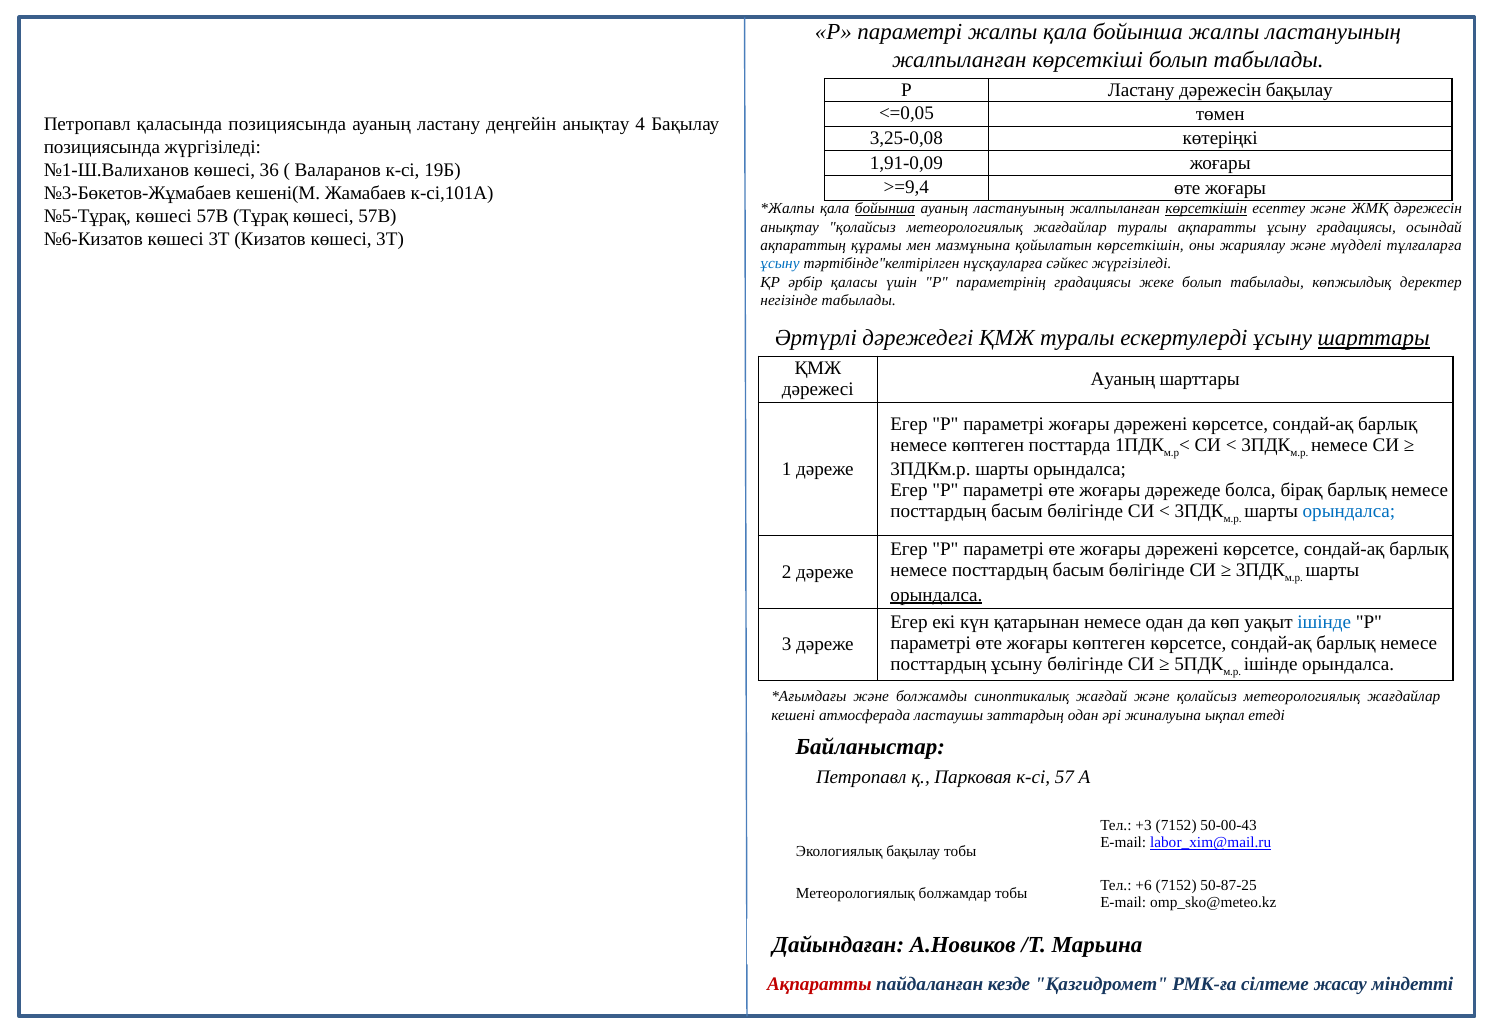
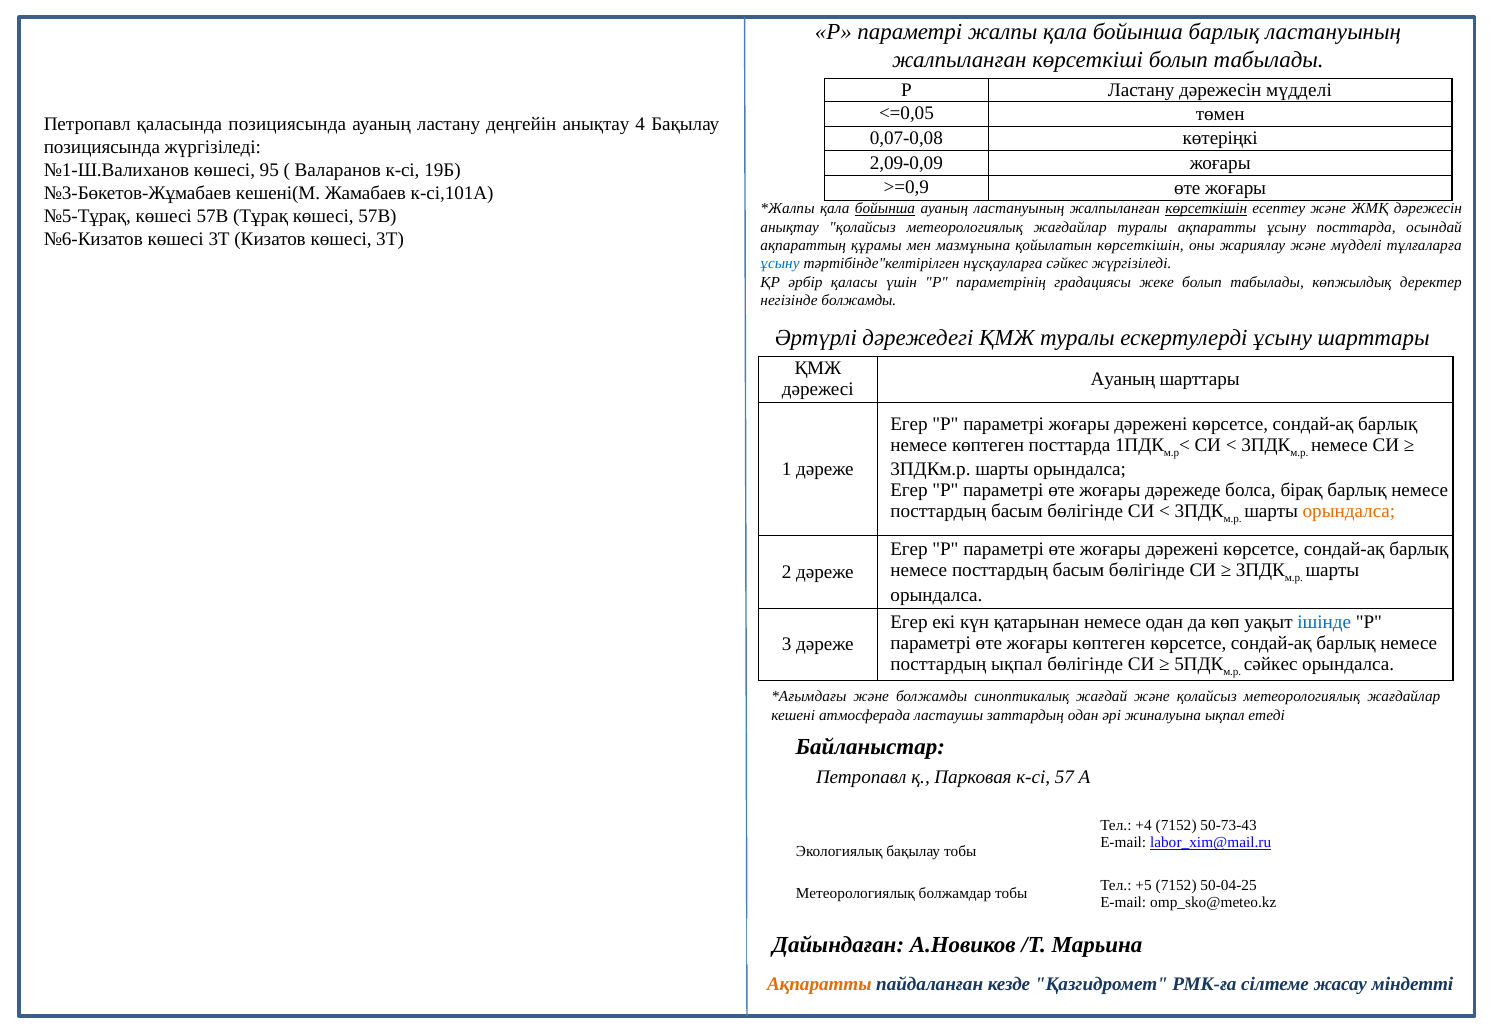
бойынша жалпы: жалпы -> барлық
дәрежесін бақылау: бақылау -> мүдделі
3,25-0,08: 3,25-0,08 -> 0,07-0,08
1,91-0,09: 1,91-0,09 -> 2,09-0,09
36: 36 -> 95
>=9,4: >=9,4 -> >=0,9
ұсыну градациясы: градациясы -> посттарда
негізінде табылады: табылады -> болжамды
шарттары at (1374, 338) underline: present -> none
орындалса at (1349, 511) colour: blue -> orange
орындалса at (936, 595) underline: present -> none
посттардың ұсыну: ұсыну -> ықпал
ішінде at (1271, 664): ішінде -> сәйкес
+3: +3 -> +4
50-00-43: 50-00-43 -> 50-73-43
+6: +6 -> +5
50-87-25: 50-87-25 -> 50-04-25
Ақпаратты at (819, 985) colour: red -> orange
